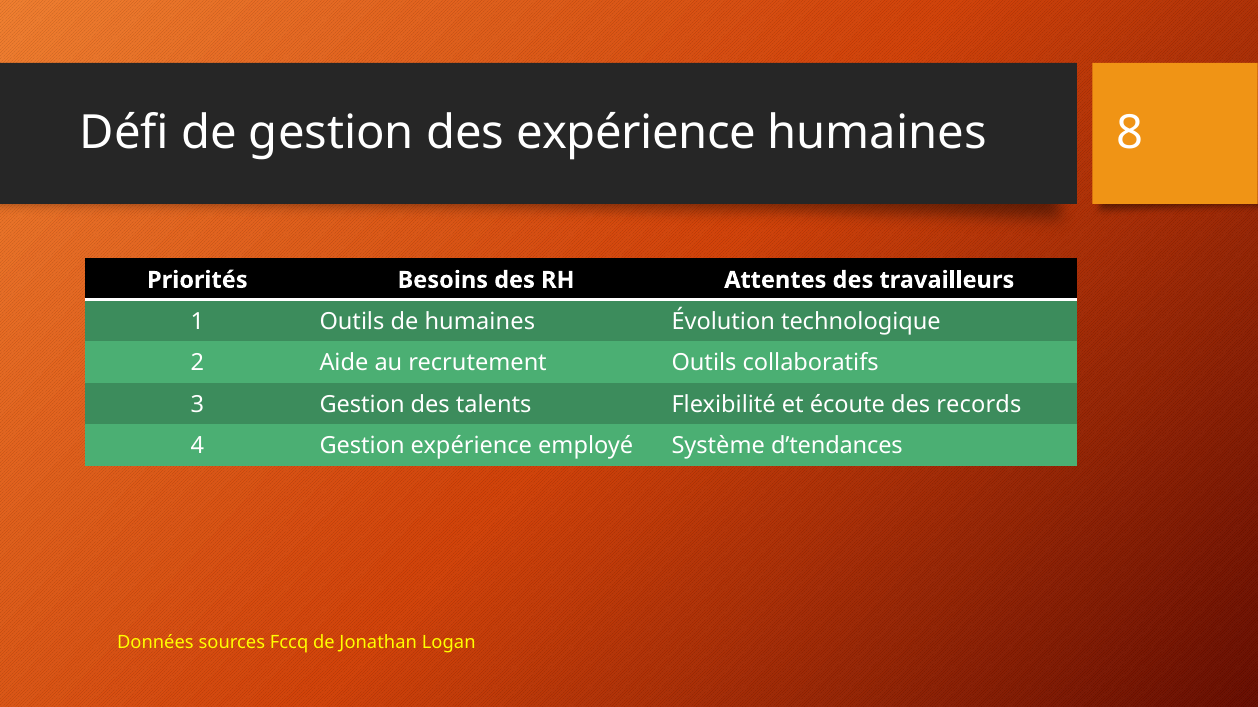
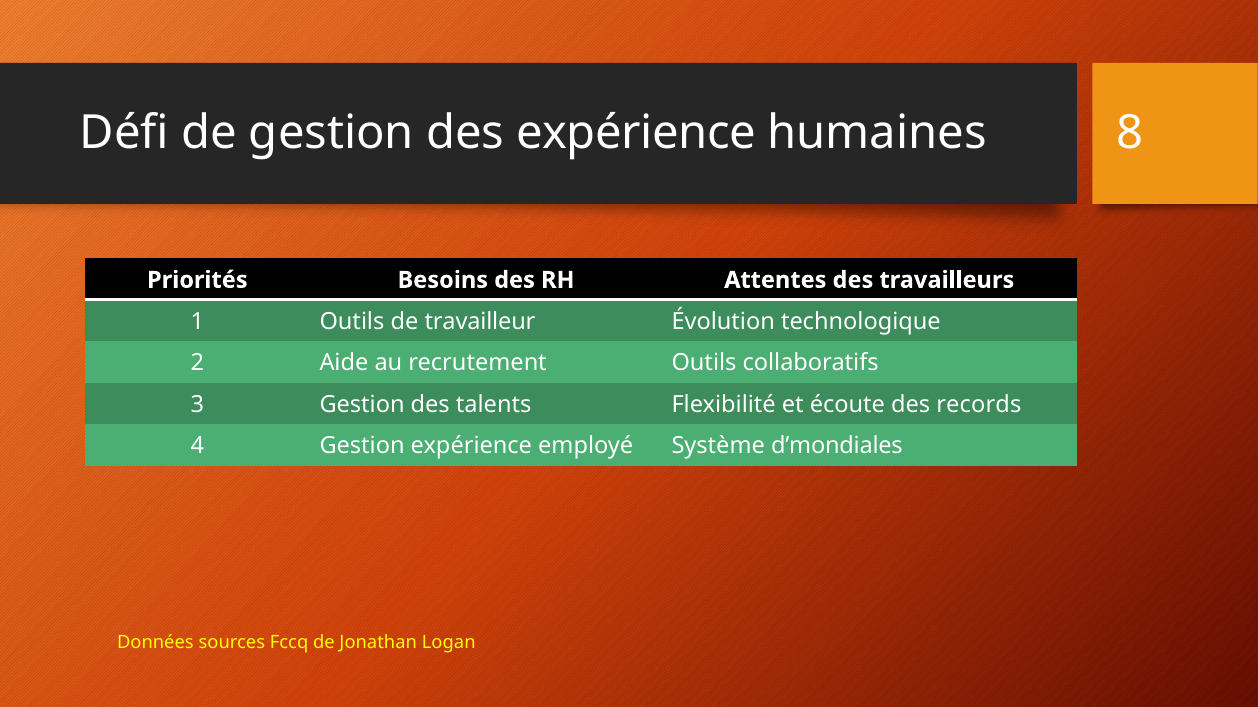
de humaines: humaines -> travailleur
d’tendances: d’tendances -> d’mondiales
